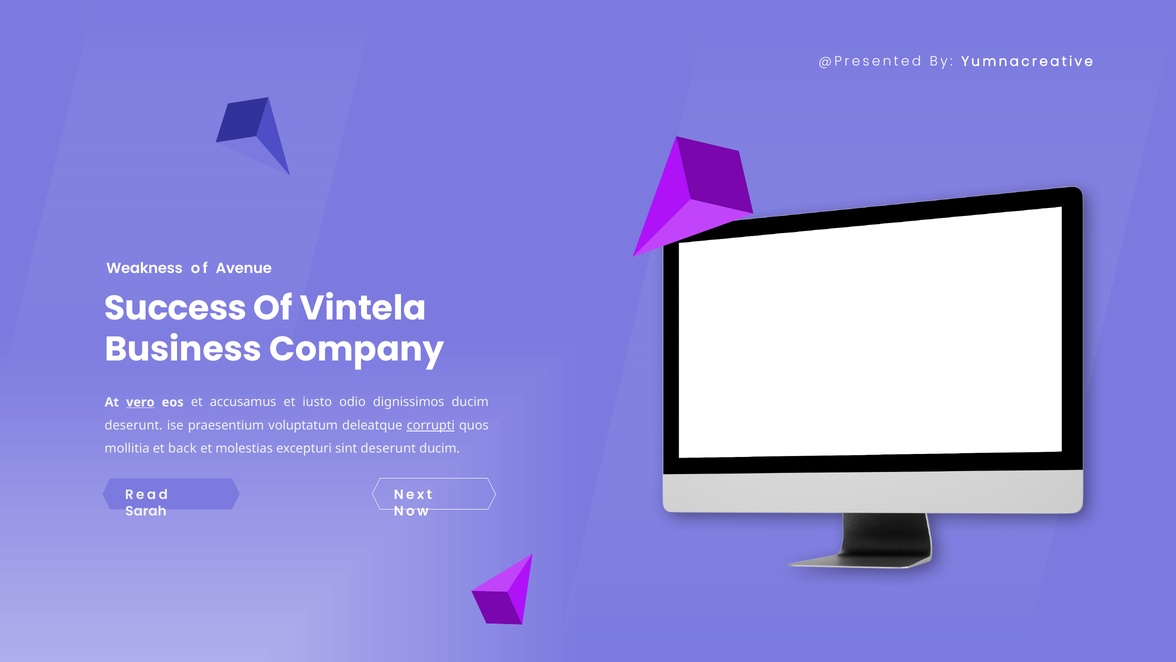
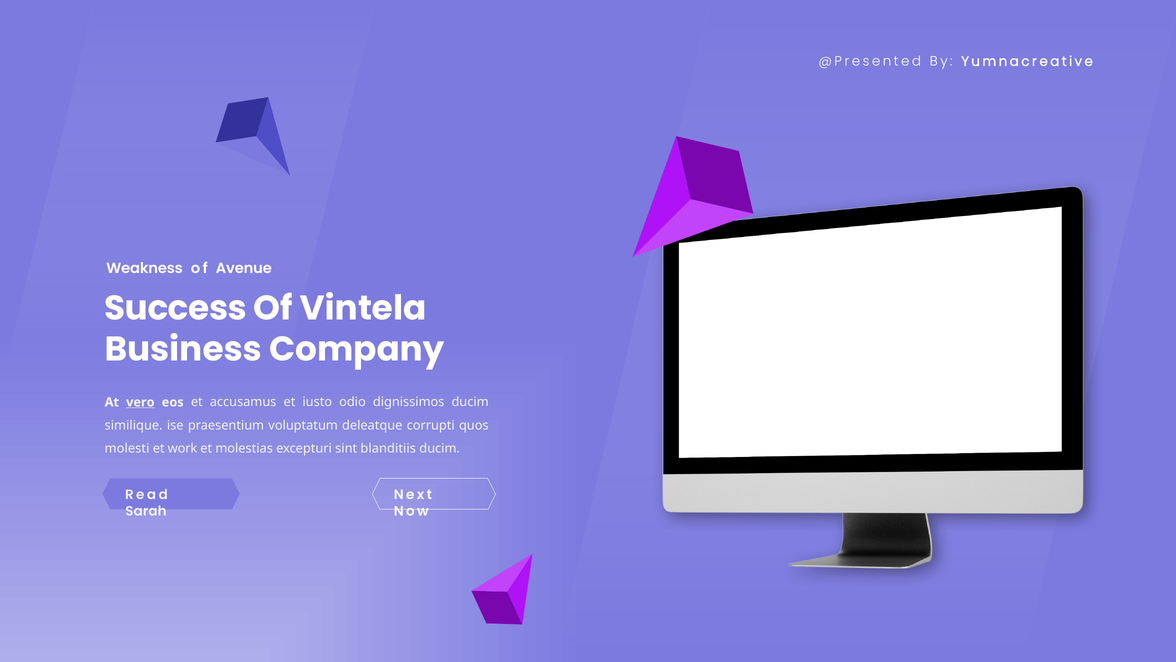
deserunt at (134, 425): deserunt -> similique
corrupti underline: present -> none
mollitia: mollitia -> molesti
back: back -> work
sint deserunt: deserunt -> blanditiis
